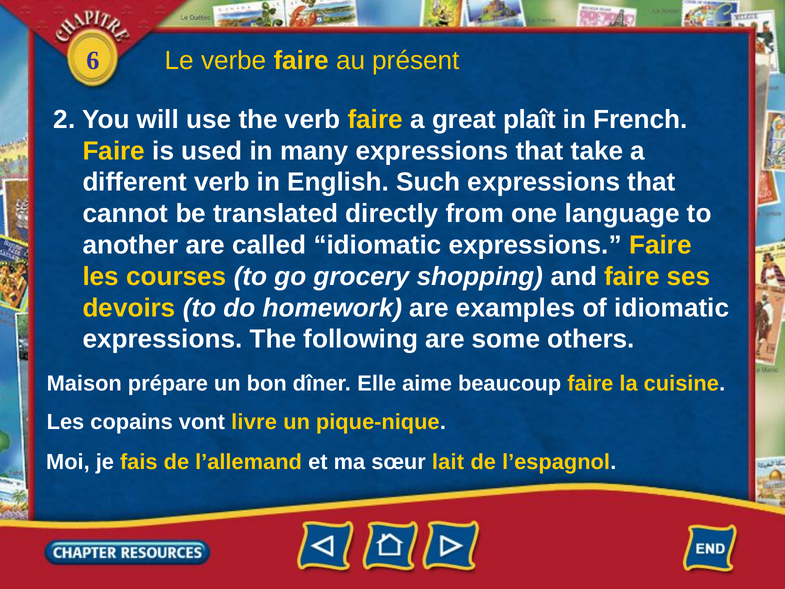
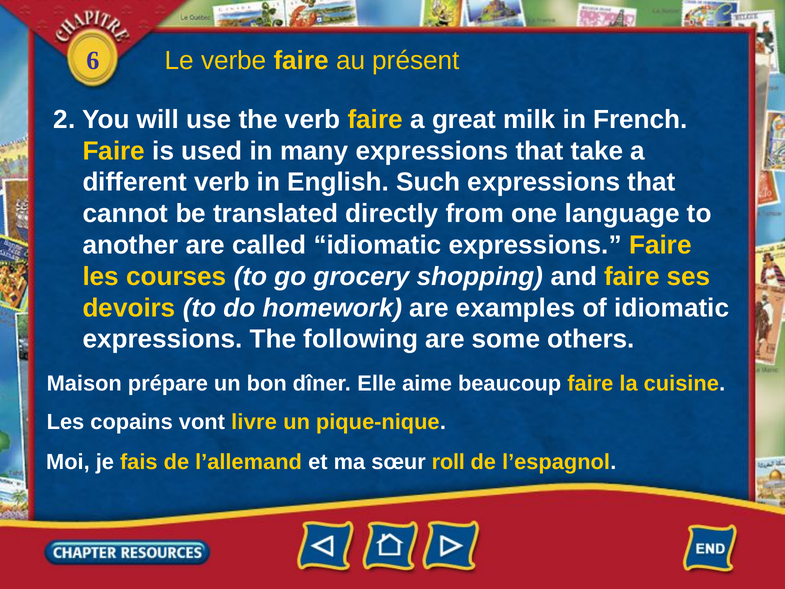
plaît: plaît -> milk
lait: lait -> roll
